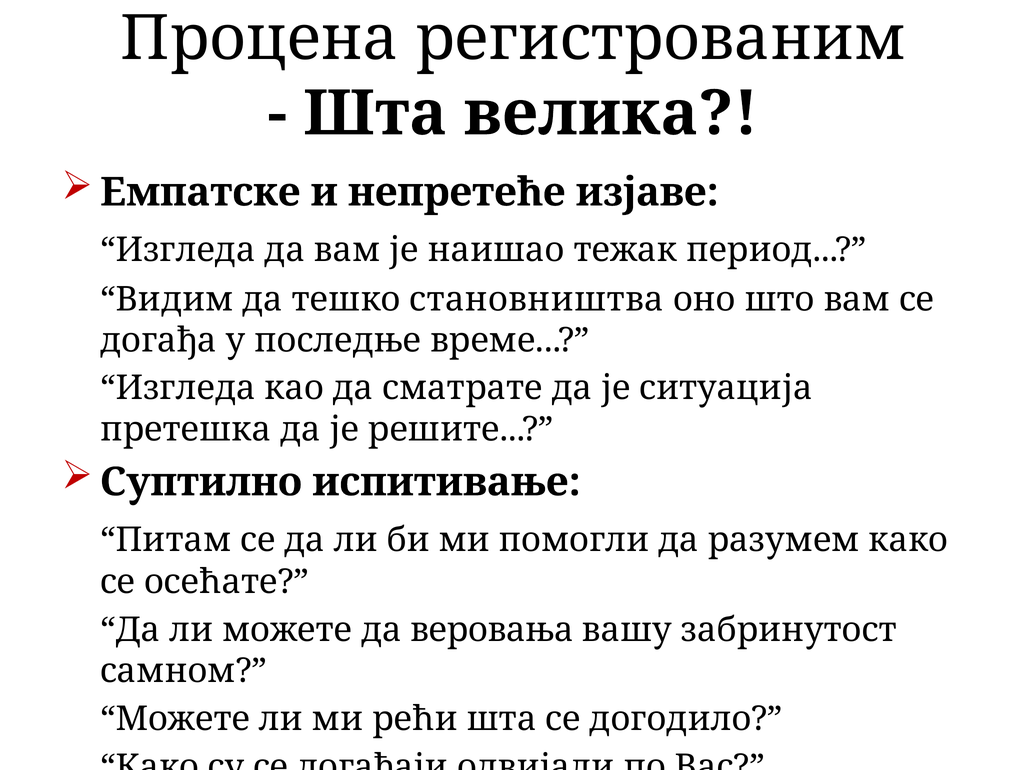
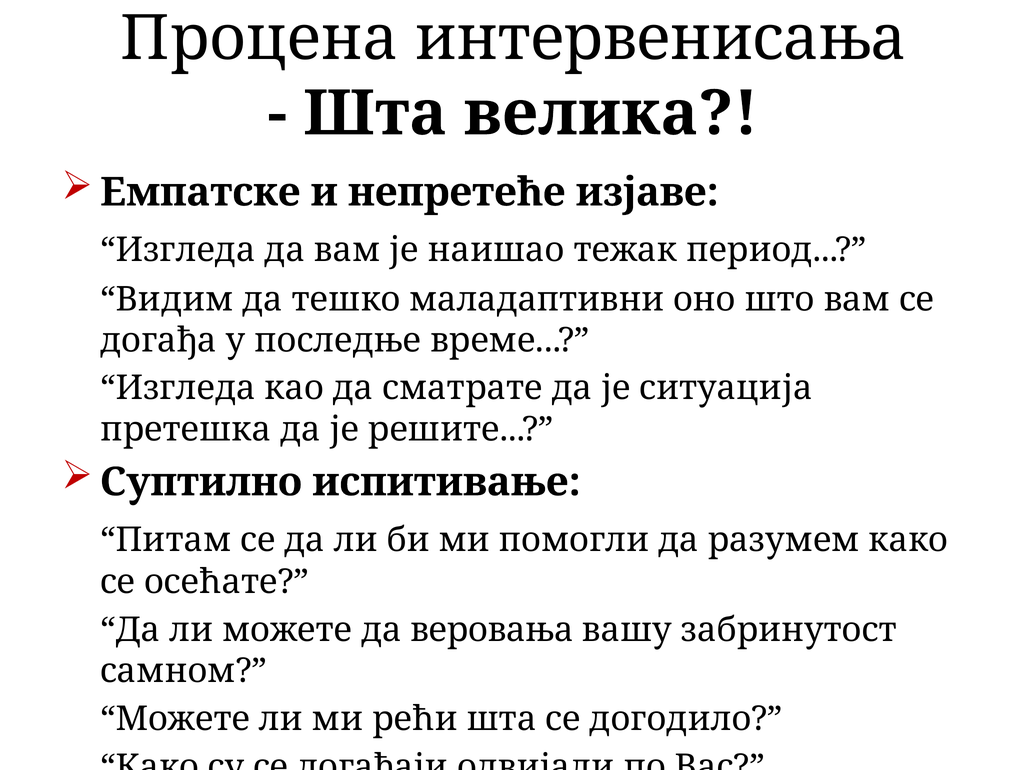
регистрованим: регистрованим -> интервенисања
становништва: становништва -> маладаптивни
